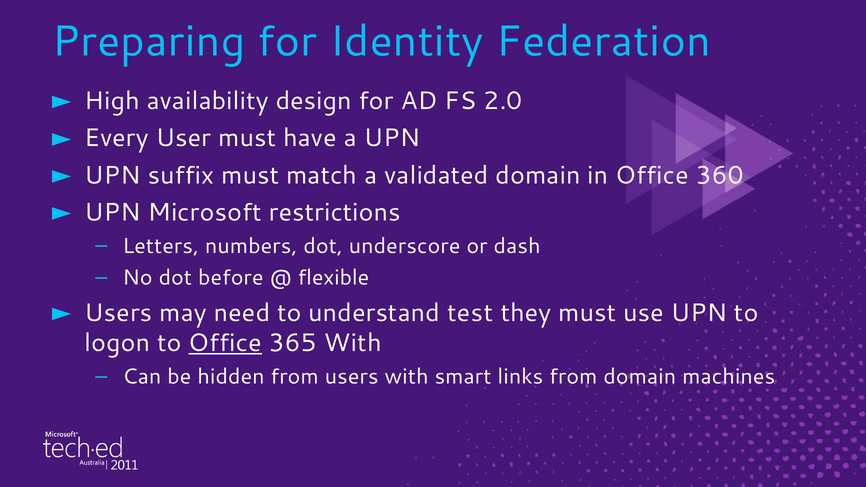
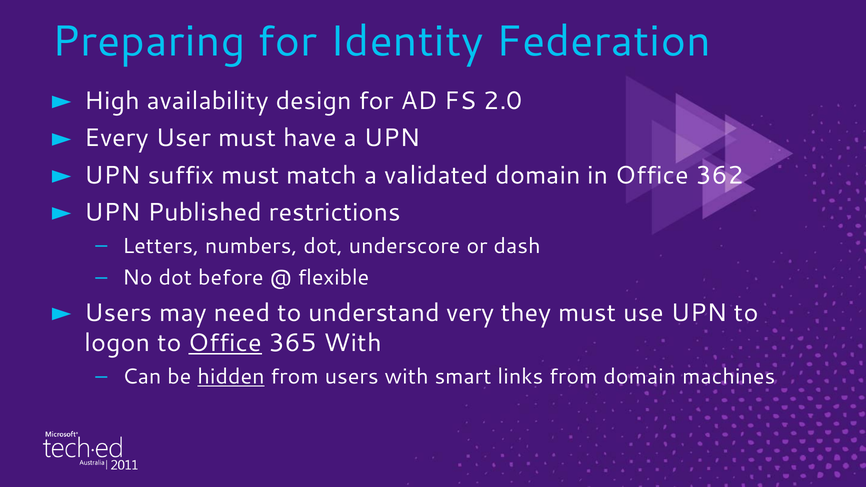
360: 360 -> 362
Microsoft: Microsoft -> Published
test: test -> very
hidden underline: none -> present
